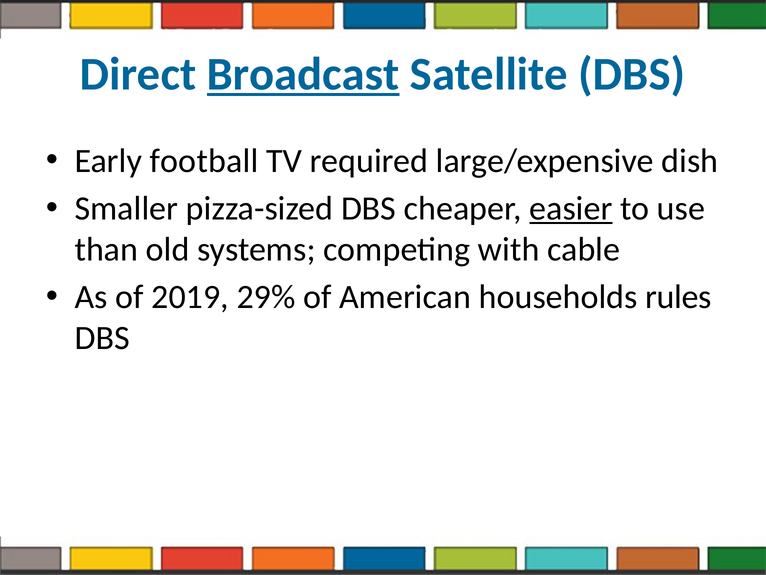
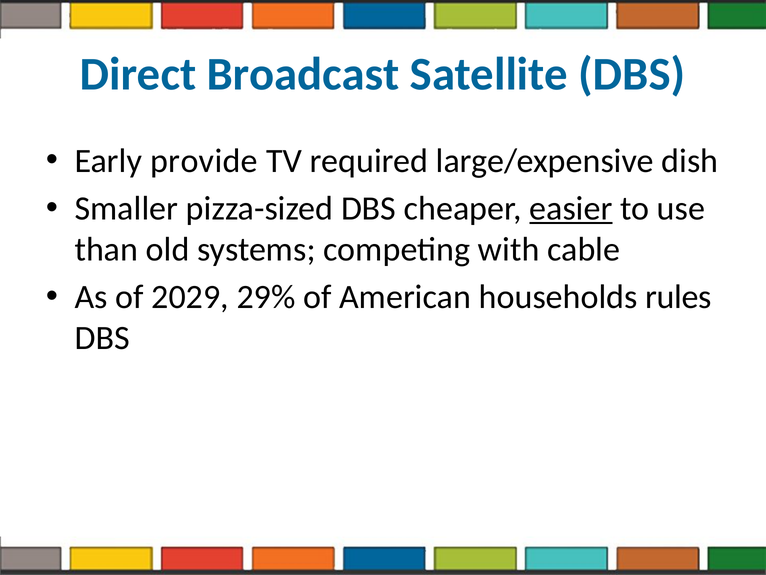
Broadcast underline: present -> none
football: football -> provide
2019: 2019 -> 2029
